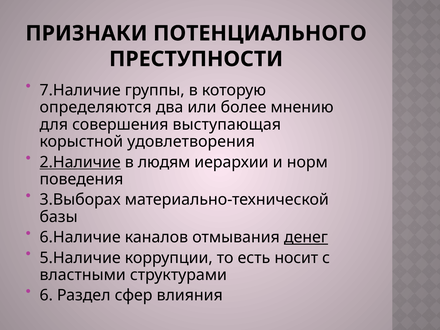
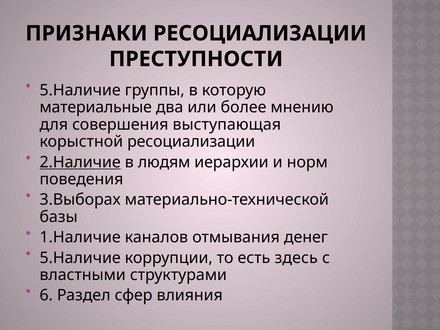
ПРИЗНАКИ ПОТЕНЦИАЛЬНОГО: ПОТЕНЦИАЛЬНОГО -> РЕСОЦИАЛИЗАЦИИ
7.Наличие at (80, 90): 7.Наличие -> 5.Наличие
определяются: определяются -> материальные
корыстной удовлетворения: удовлетворения -> ресоциализации
6.Наличие: 6.Наличие -> 1.Наличие
денег underline: present -> none
носит: носит -> здесь
